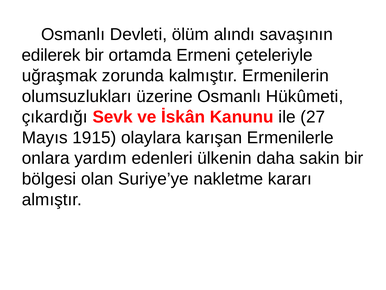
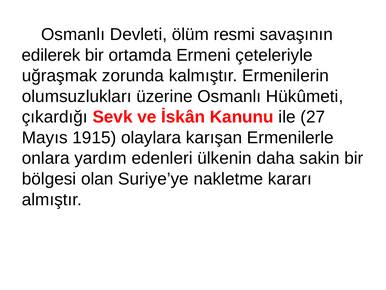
alındı: alındı -> resmi
